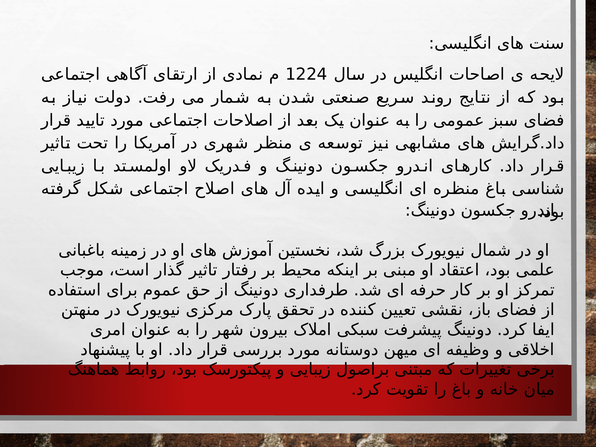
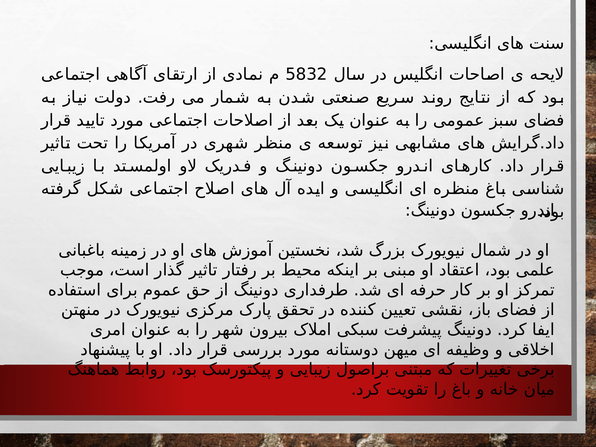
1224: 1224 -> 5832
